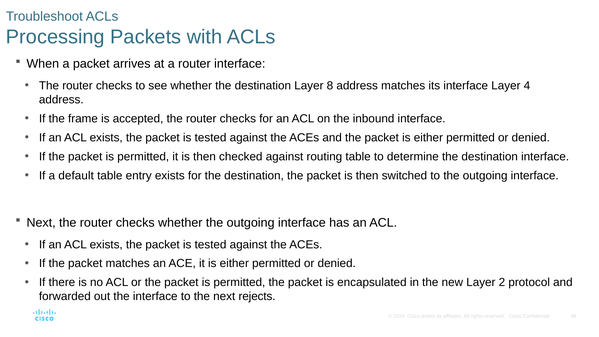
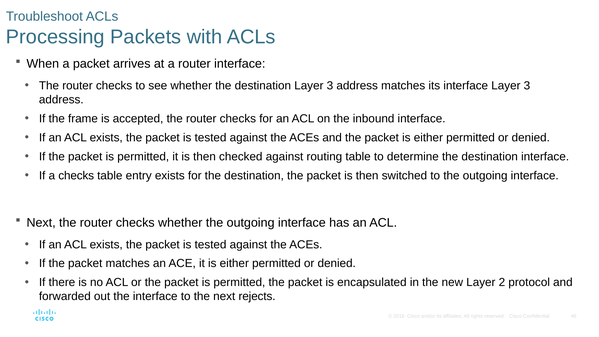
destination Layer 8: 8 -> 3
interface Layer 4: 4 -> 3
a default: default -> checks
